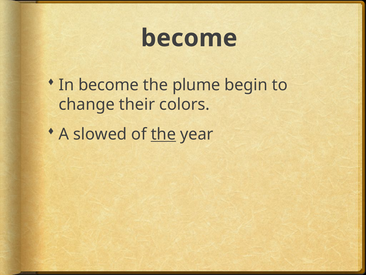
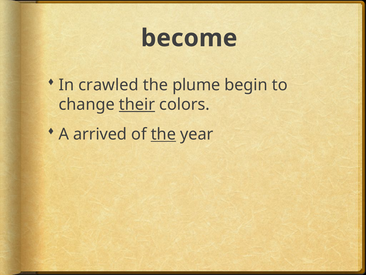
In become: become -> crawled
their underline: none -> present
slowed: slowed -> arrived
